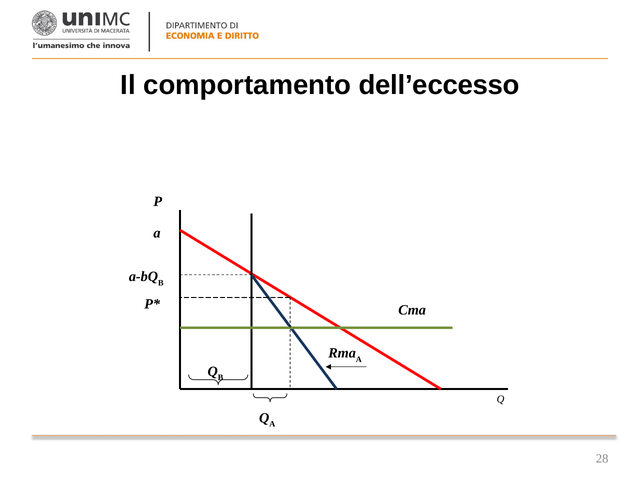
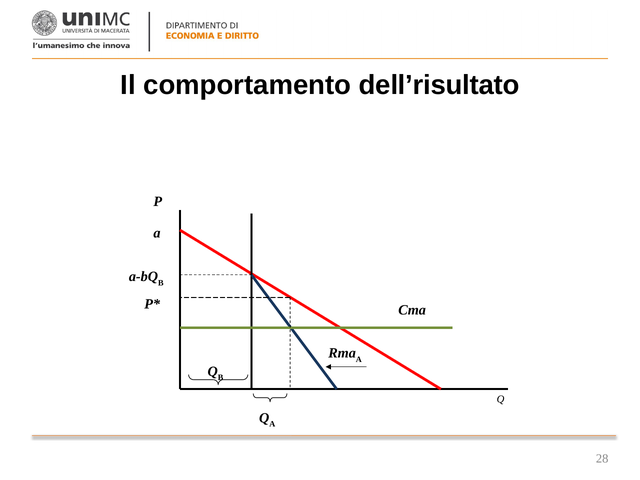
dell’eccesso: dell’eccesso -> dell’risultato
